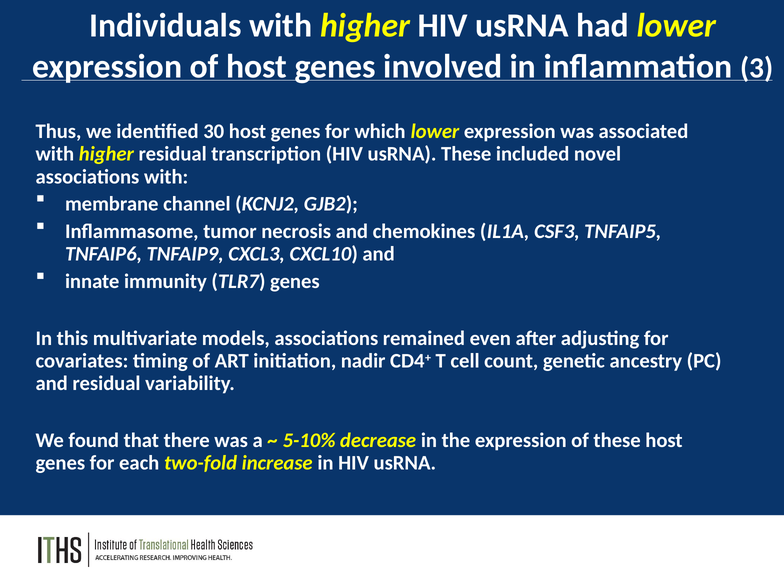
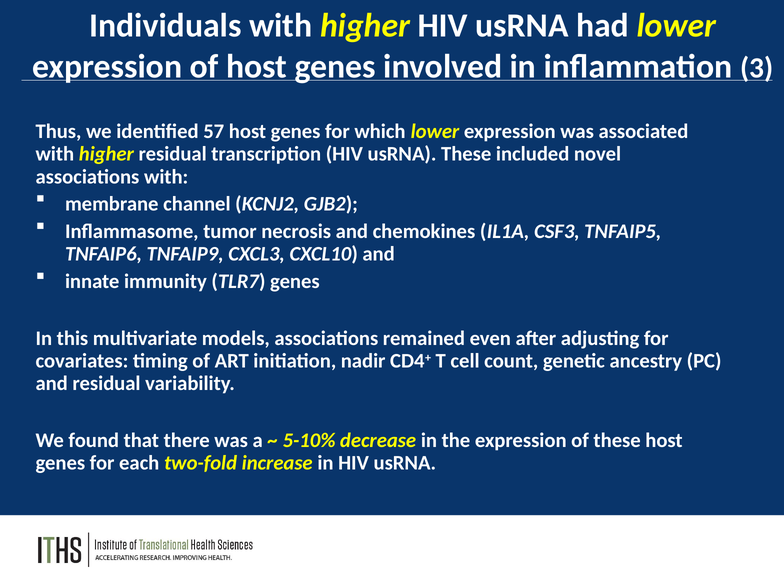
30: 30 -> 57
